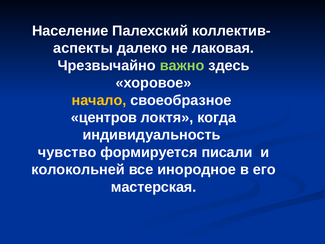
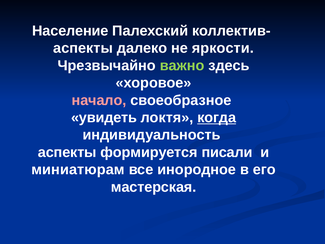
лаковая: лаковая -> яркости
начало colour: yellow -> pink
центров: центров -> увидеть
когда underline: none -> present
чувство at (67, 152): чувство -> аспекты
колокольней: колокольней -> миниатюрам
